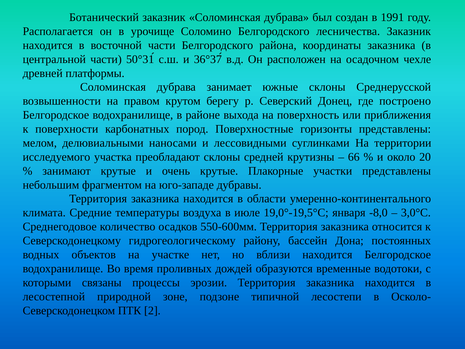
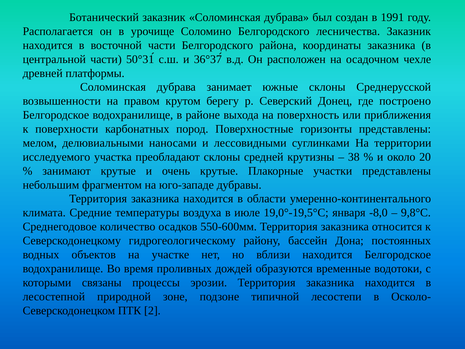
66: 66 -> 38
3,0°C: 3,0°C -> 9,8°C
